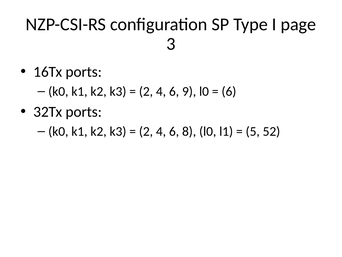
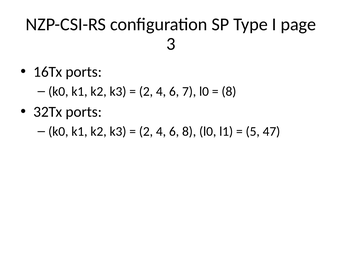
9: 9 -> 7
6 at (229, 91): 6 -> 8
52: 52 -> 47
